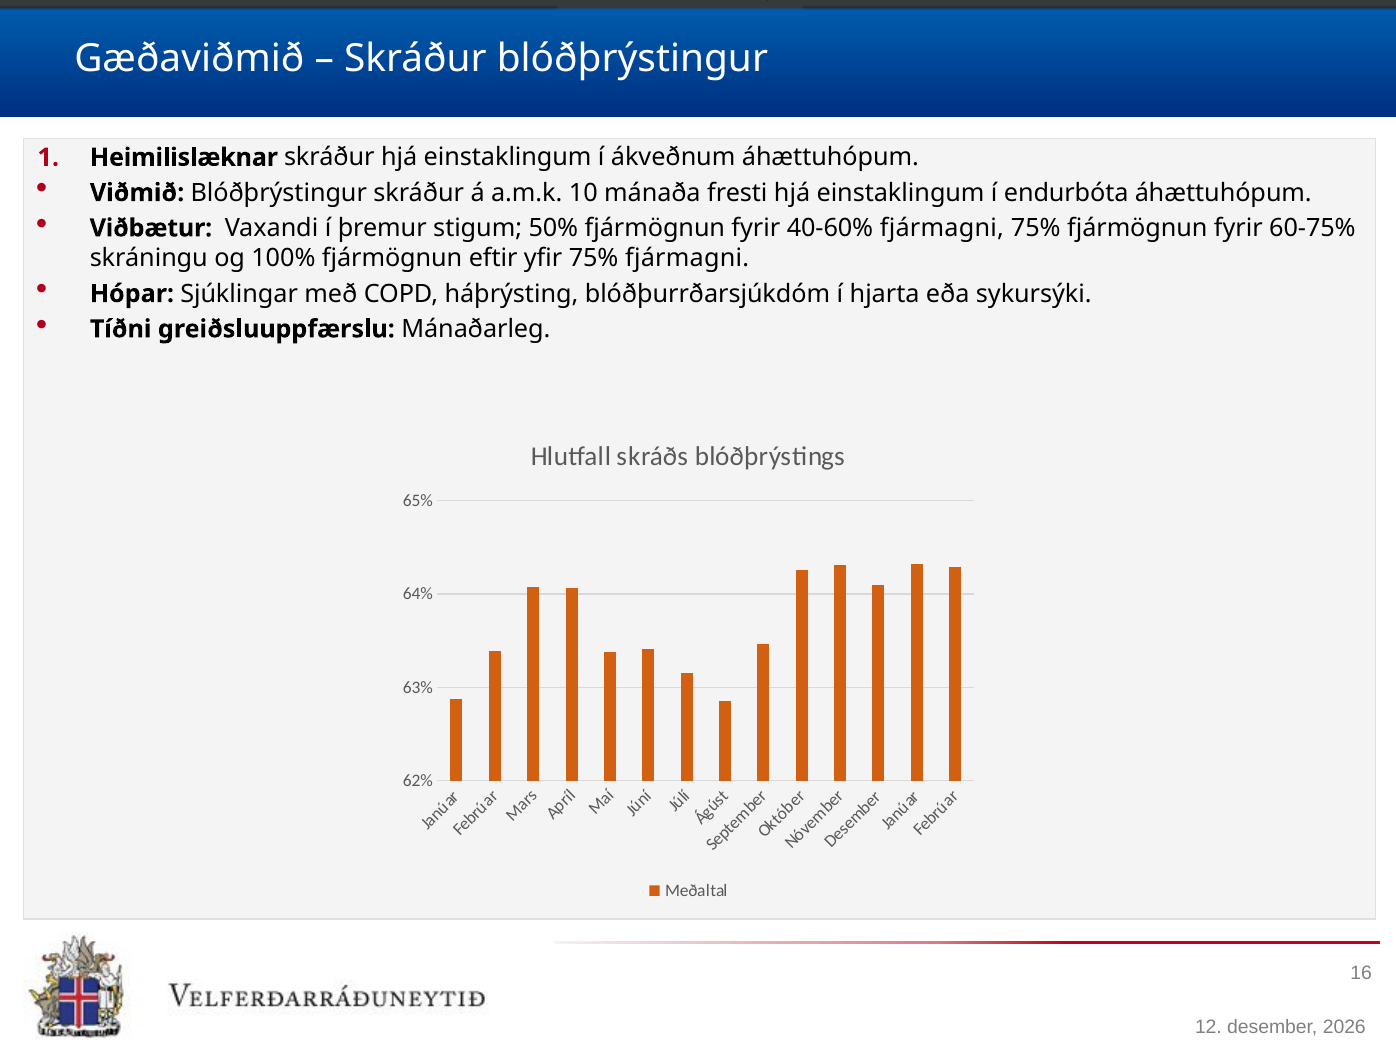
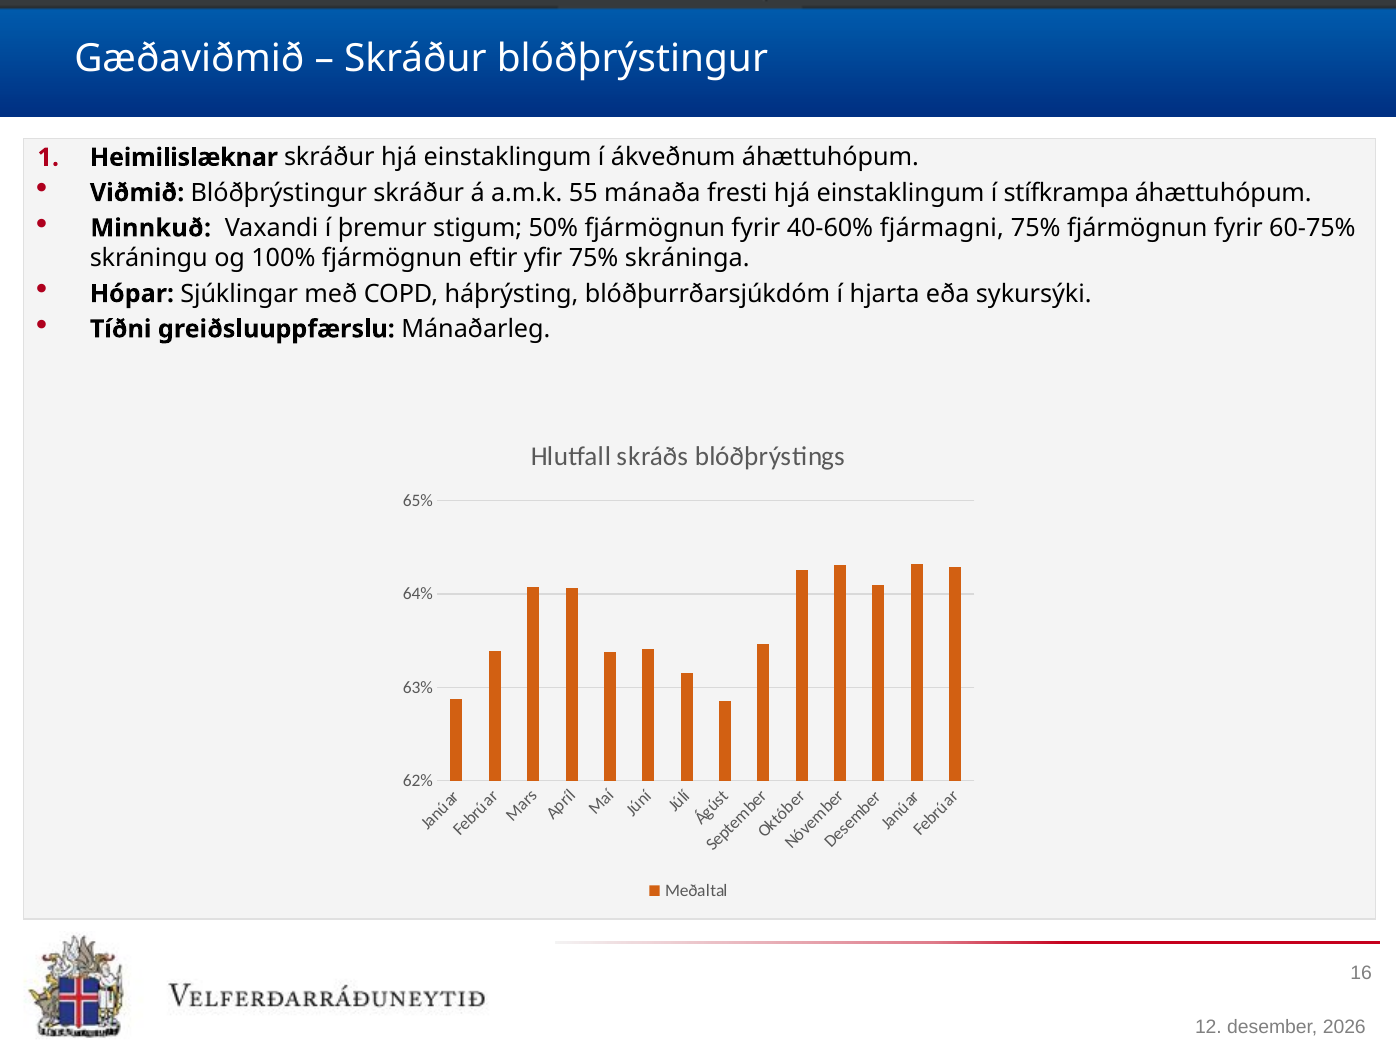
10: 10 -> 55
endurbóta: endurbóta -> stífkrampa
Viðbætur: Viðbætur -> Minnkuð
75% fjármagni: fjármagni -> skráninga
